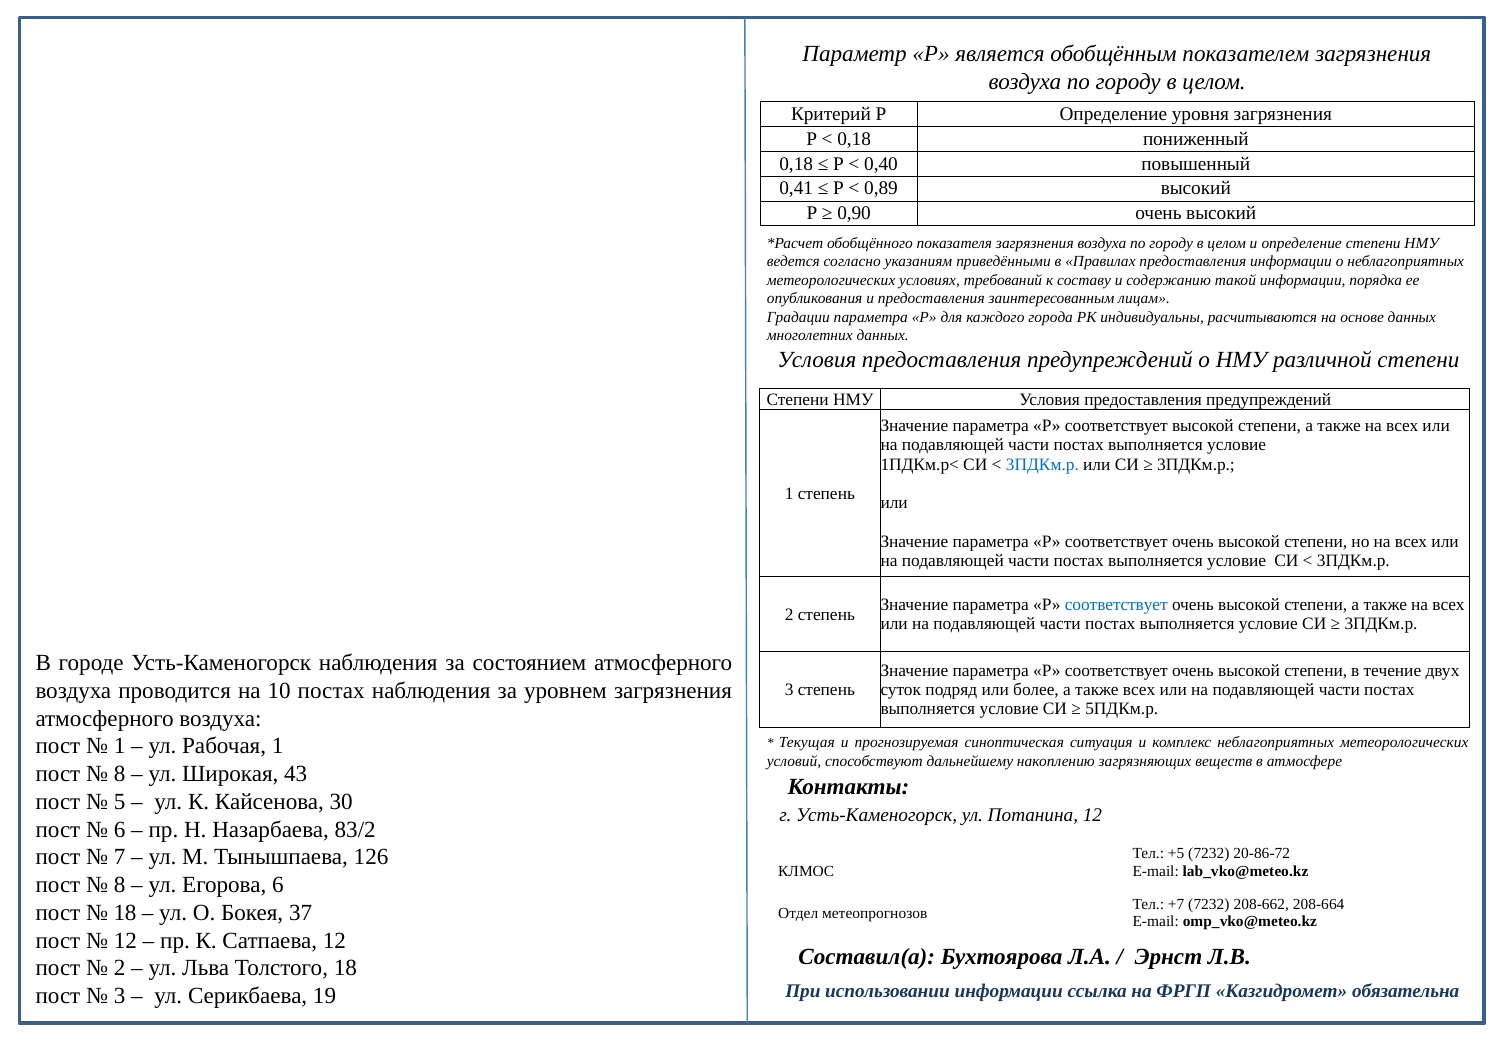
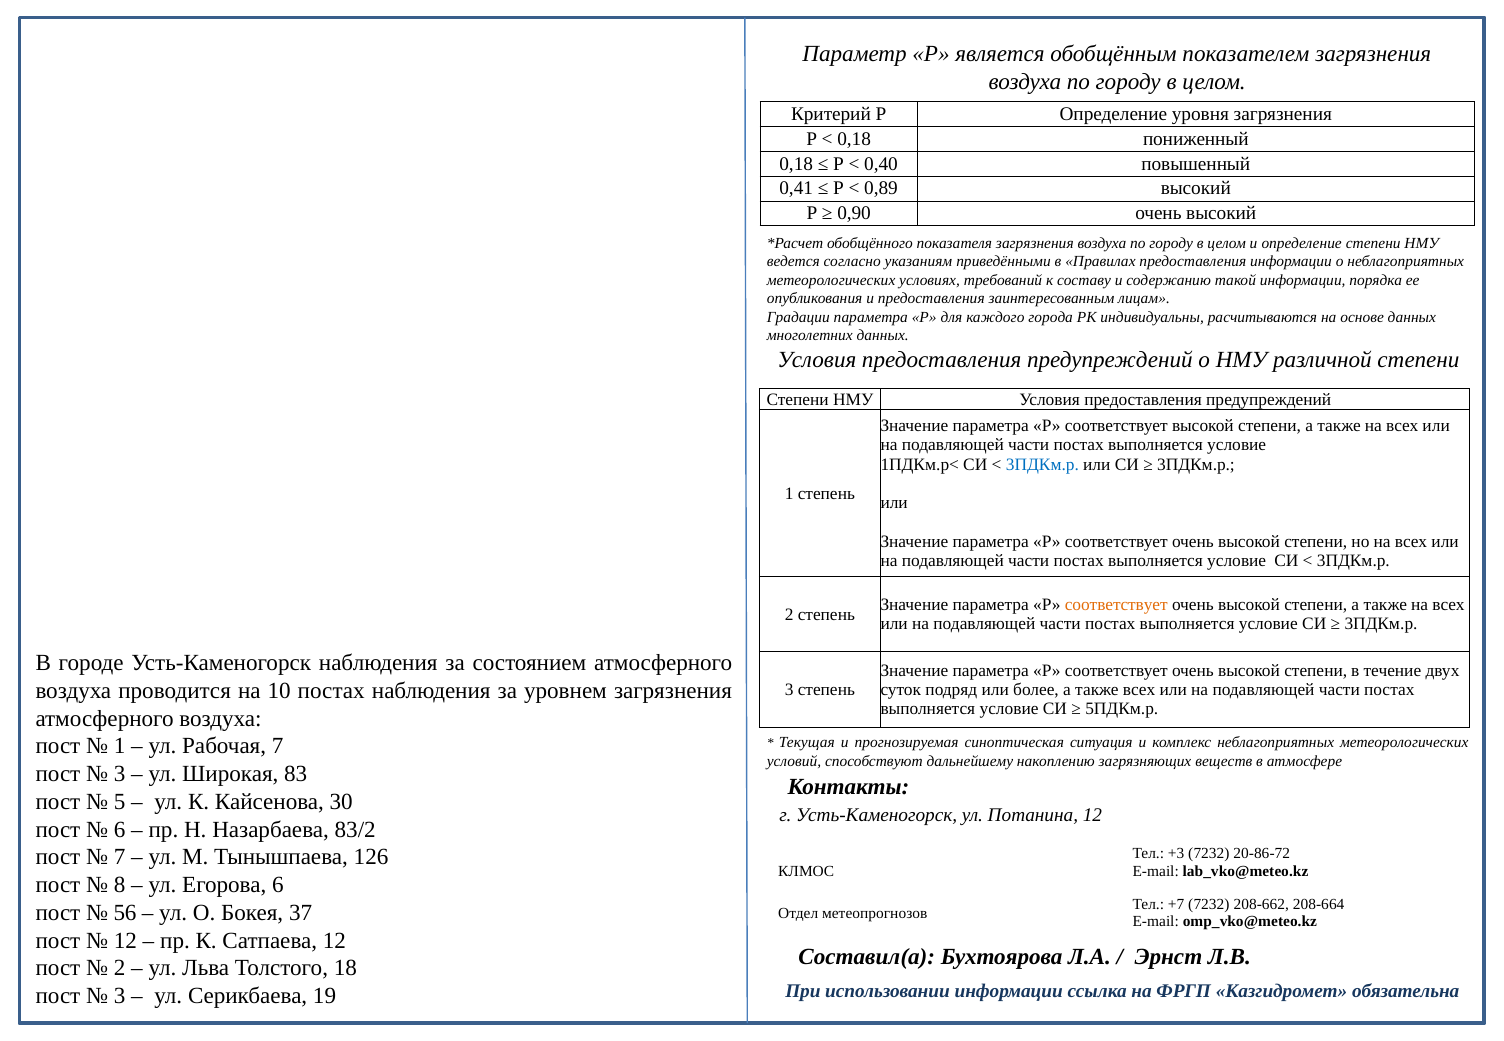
соответствует at (1116, 605) colour: blue -> orange
Рабочая 1: 1 -> 7
8 at (120, 774): 8 -> 3
43: 43 -> 83
+5: +5 -> +3
18 at (125, 913): 18 -> 56
